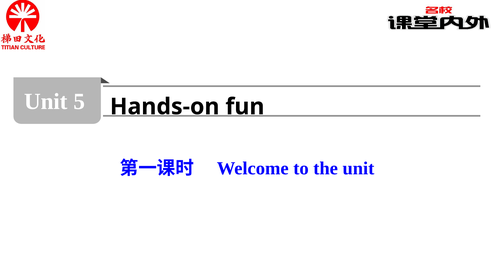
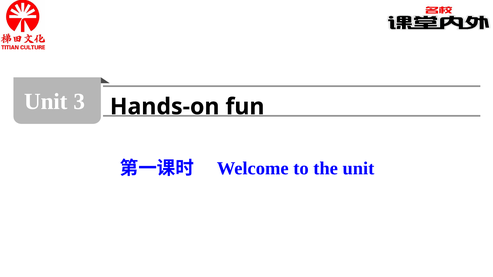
5: 5 -> 3
